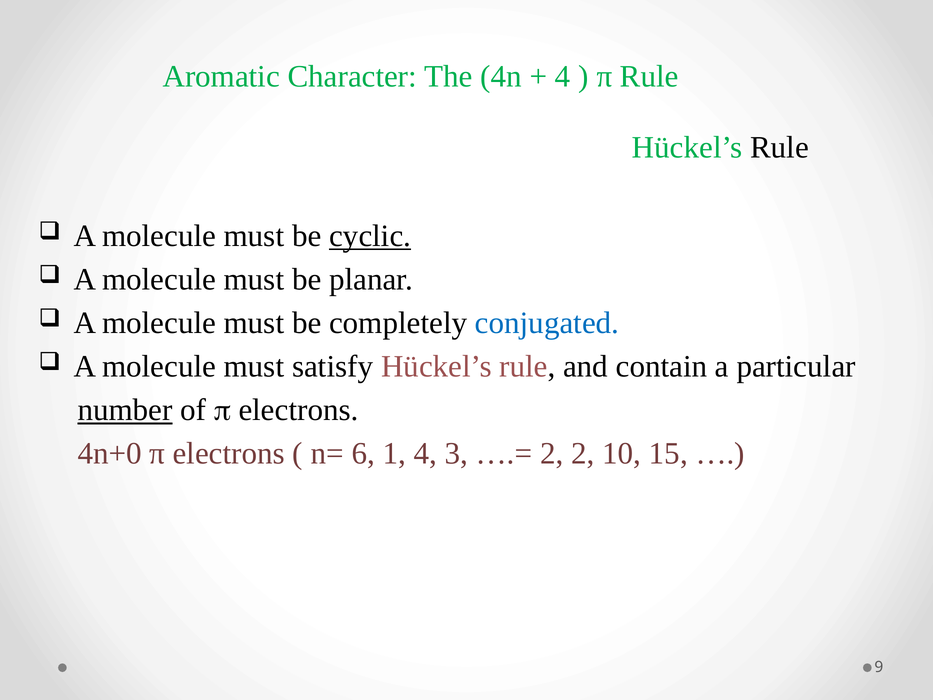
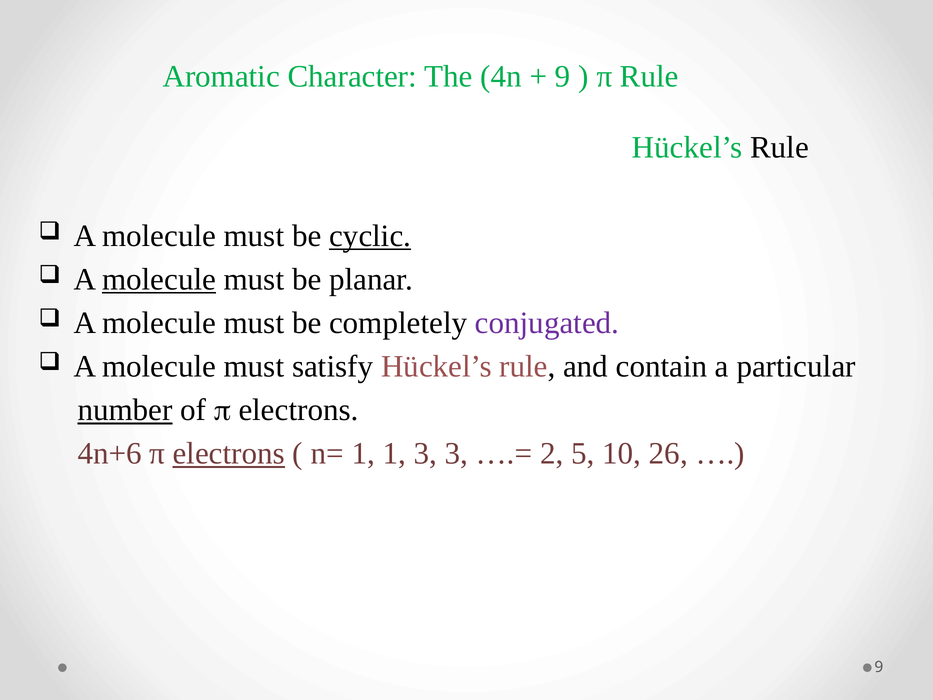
4 at (562, 77): 4 -> 9
molecule at (159, 279) underline: none -> present
conjugated colour: blue -> purple
4n+0: 4n+0 -> 4n+6
electrons at (229, 453) underline: none -> present
n= 6: 6 -> 1
1 4: 4 -> 3
2 2: 2 -> 5
15: 15 -> 26
